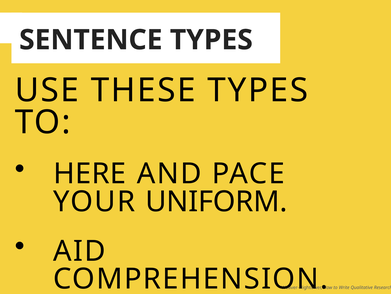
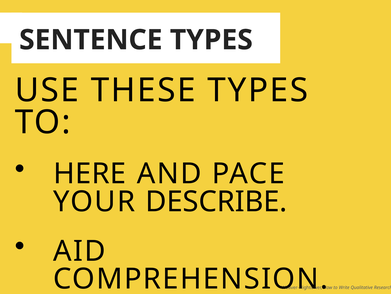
UNIFORM: UNIFORM -> DESCRIBE
